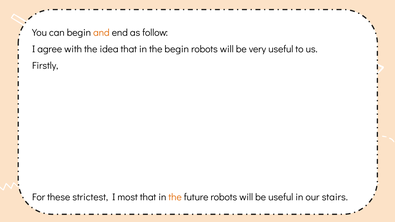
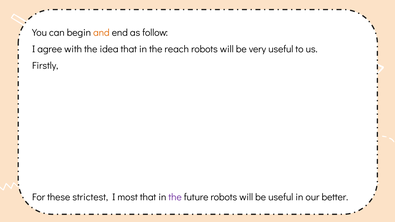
the begin: begin -> reach
the at (175, 197) colour: orange -> purple
stairs: stairs -> better
